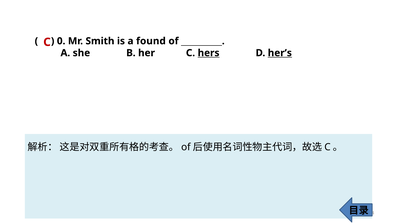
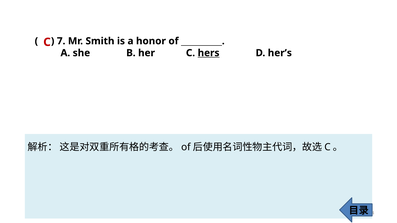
0: 0 -> 7
found: found -> honor
her’s underline: present -> none
